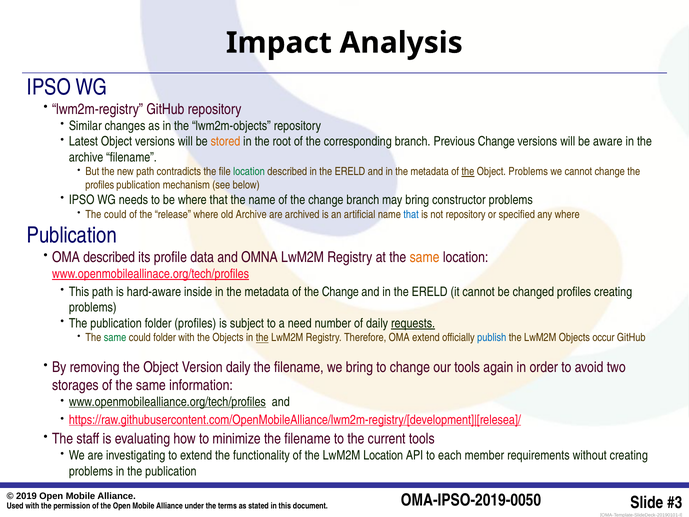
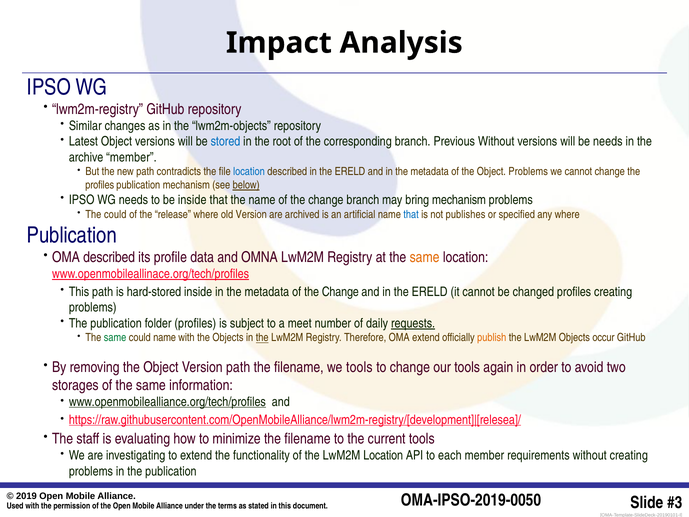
stored colour: orange -> blue
Previous Change: Change -> Without
be aware: aware -> needs
archive filename: filename -> member
location at (249, 172) colour: green -> blue
the at (468, 172) underline: present -> none
below underline: none -> present
be where: where -> inside
bring constructor: constructor -> mechanism
old Archive: Archive -> Version
not repository: repository -> publishes
hard-aware: hard-aware -> hard-stored
need: need -> meet
could folder: folder -> name
publish colour: blue -> orange
Version daily: daily -> path
we bring: bring -> tools
